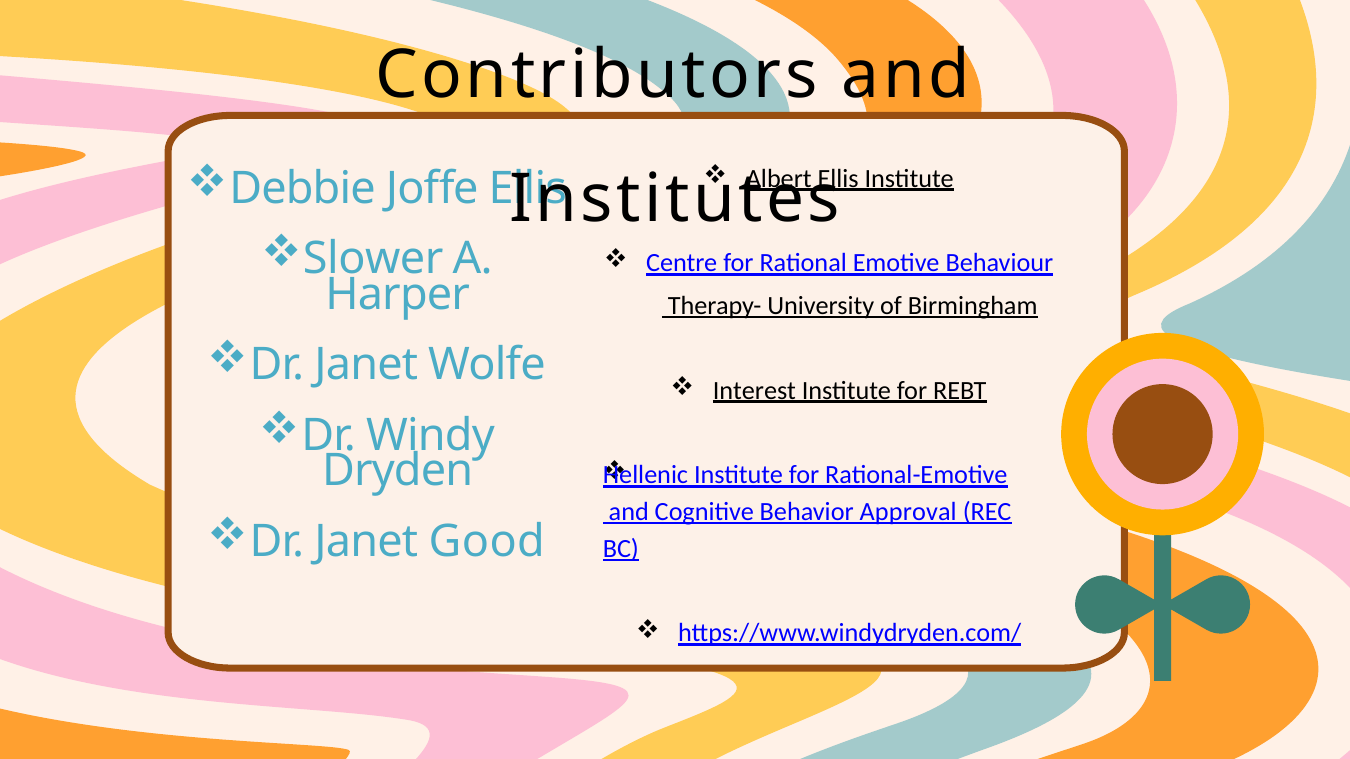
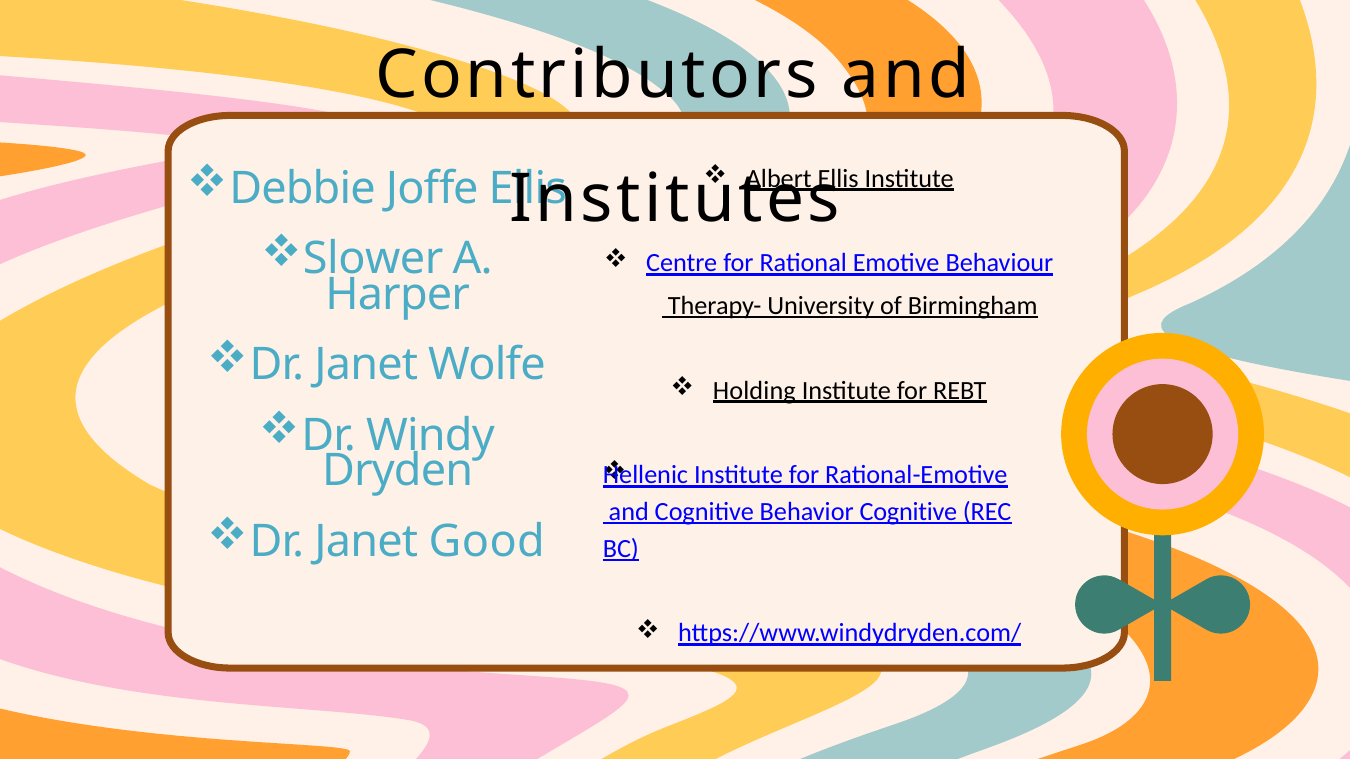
Interest: Interest -> Holding
Behavior Approval: Approval -> Cognitive
